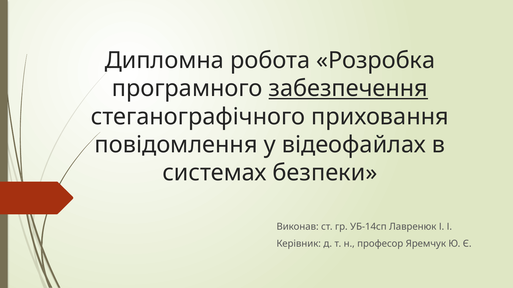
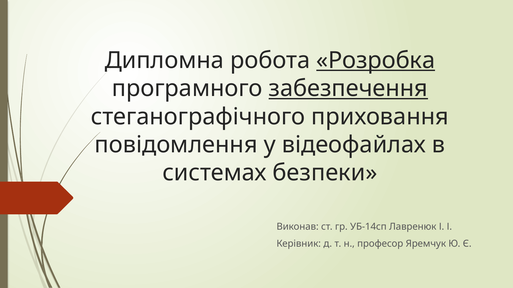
Розробка underline: none -> present
